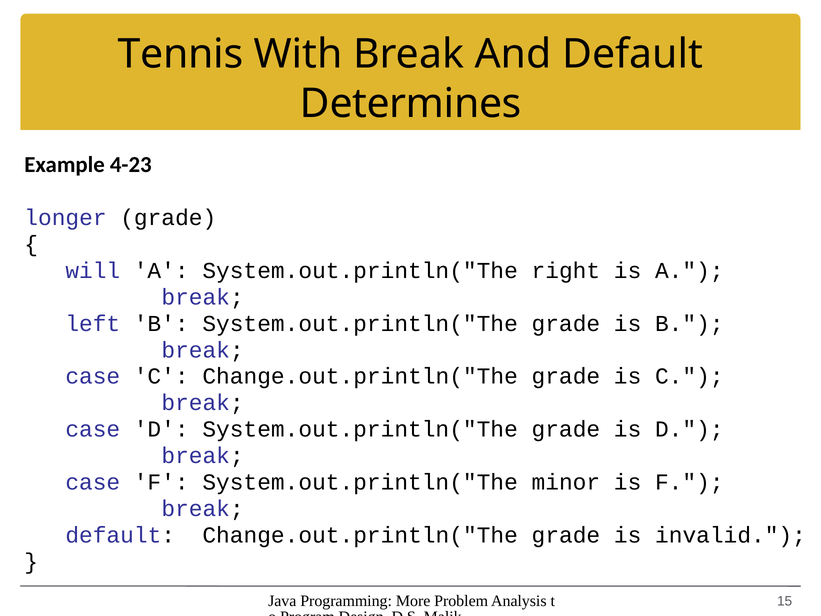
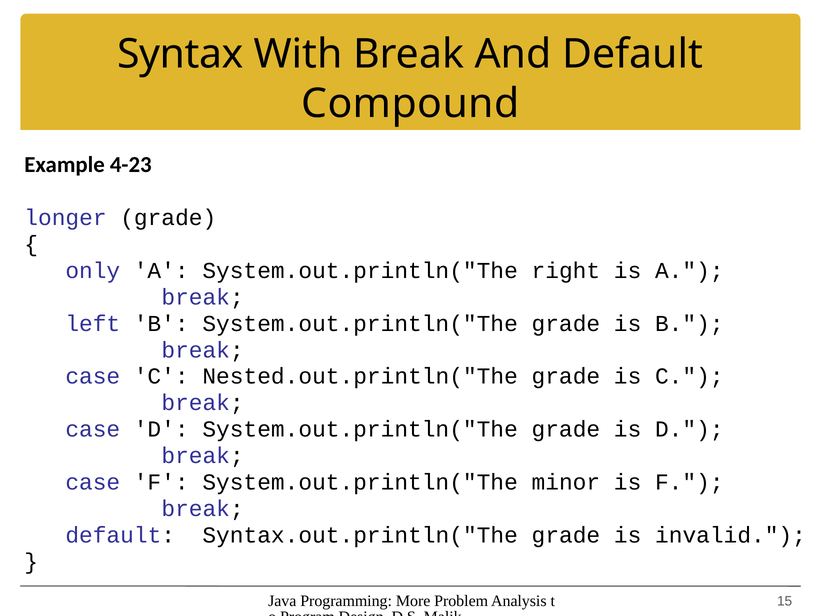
Tennis: Tennis -> Syntax
Determines: Determines -> Compound
will: will -> only
C Change.out.println("The: Change.out.println("The -> Nested.out.println("The
default Change.out.println("The: Change.out.println("The -> Syntax.out.println("The
